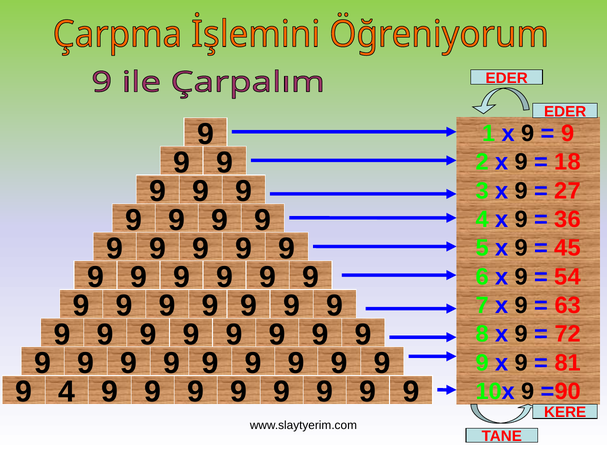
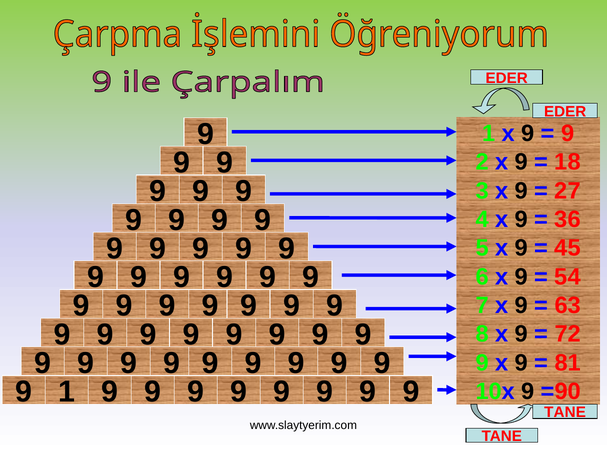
4 at (67, 392): 4 -> 1
KERE at (565, 413): KERE -> TANE
